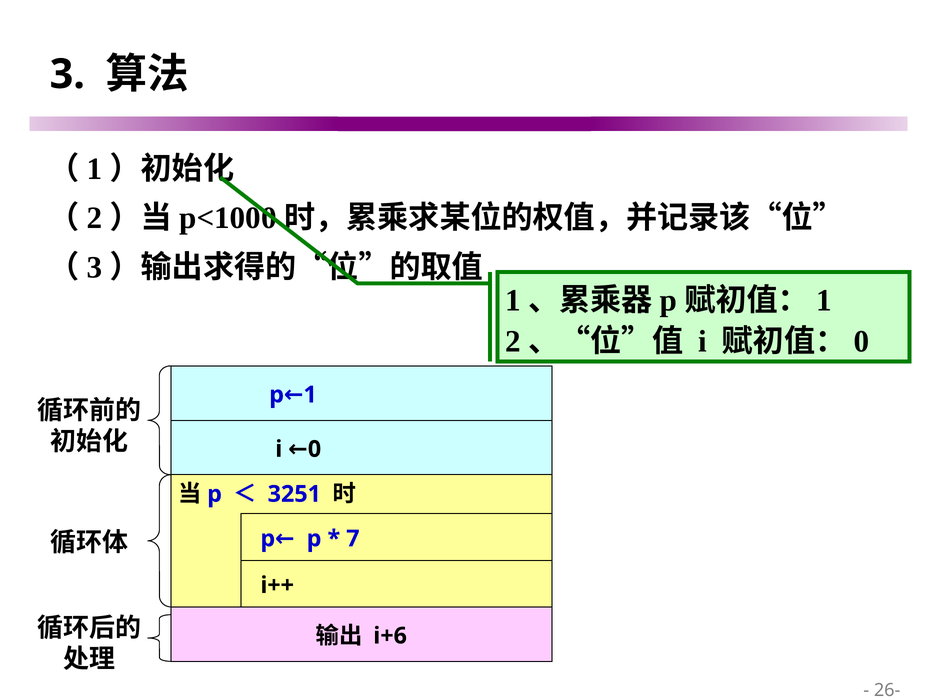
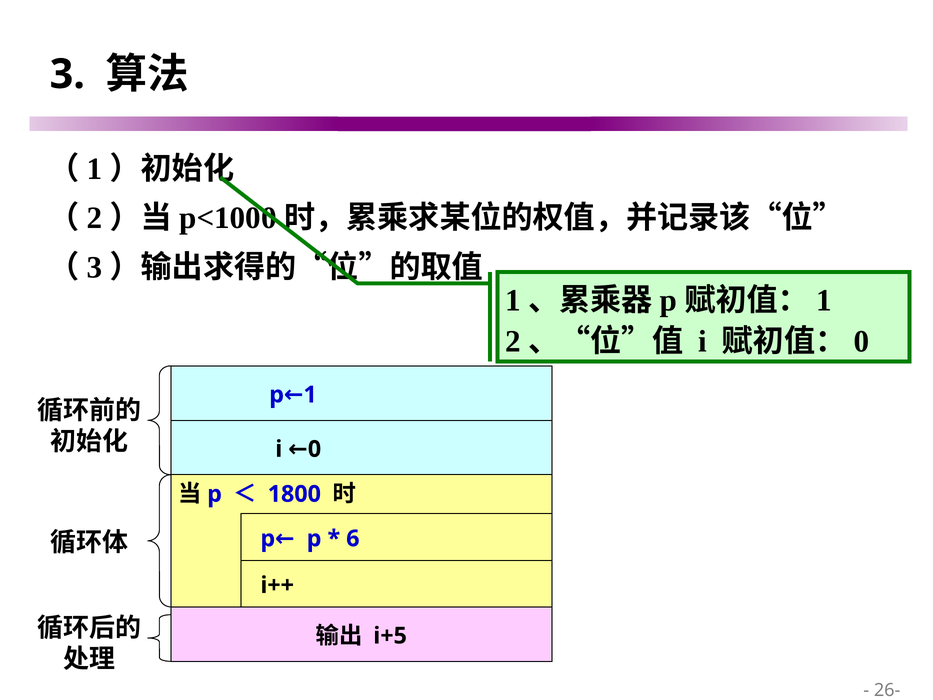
3251: 3251 -> 1800
7: 7 -> 6
i+6: i+6 -> i+5
